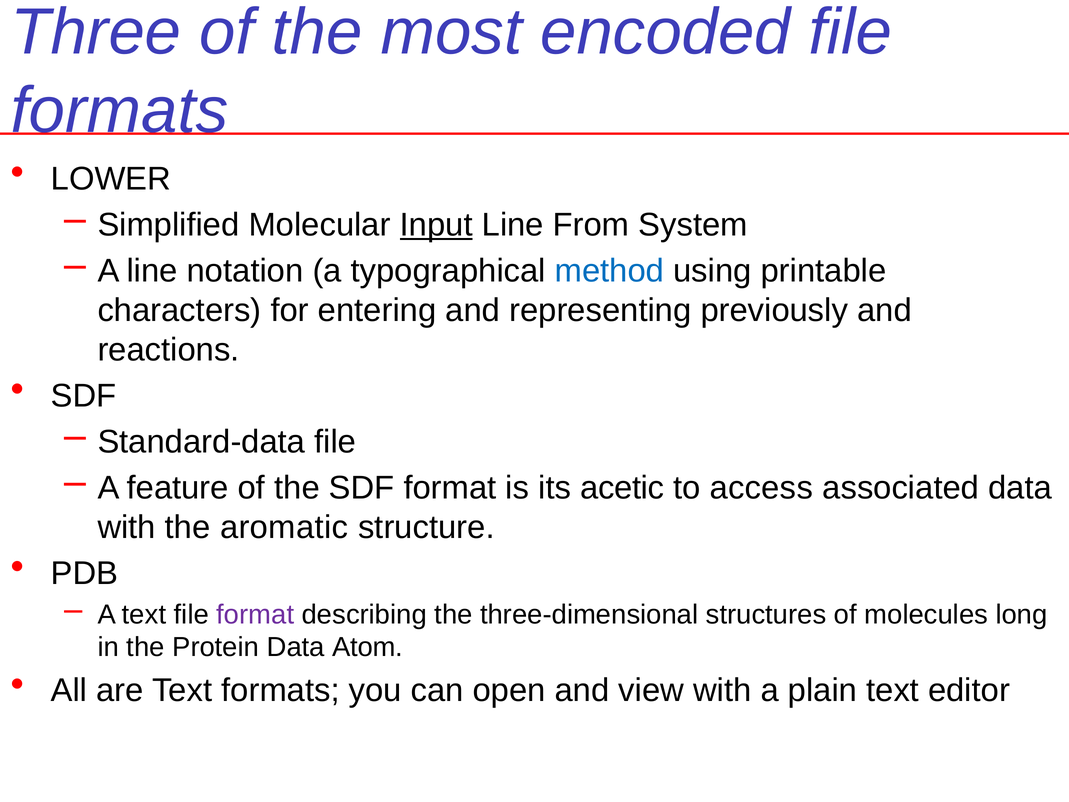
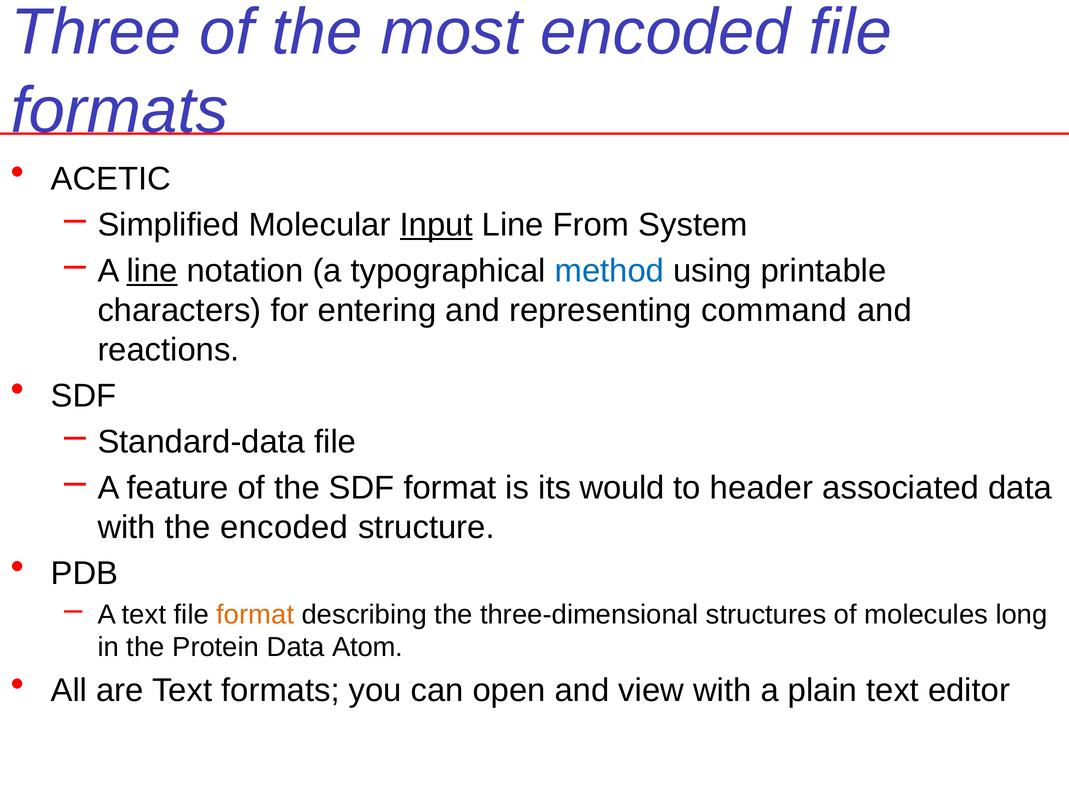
LOWER: LOWER -> ACETIC
line at (152, 271) underline: none -> present
previously: previously -> command
acetic: acetic -> would
access: access -> header
the aromatic: aromatic -> encoded
format at (255, 614) colour: purple -> orange
